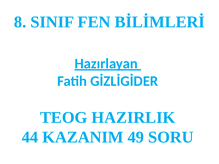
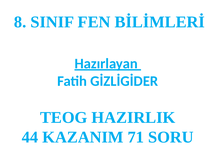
49: 49 -> 71
